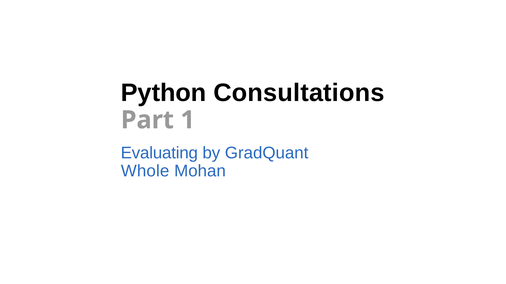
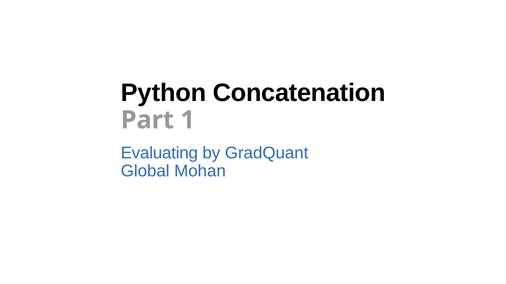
Consultations: Consultations -> Concatenation
Whole: Whole -> Global
